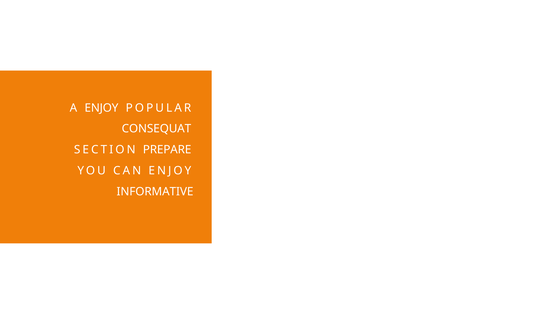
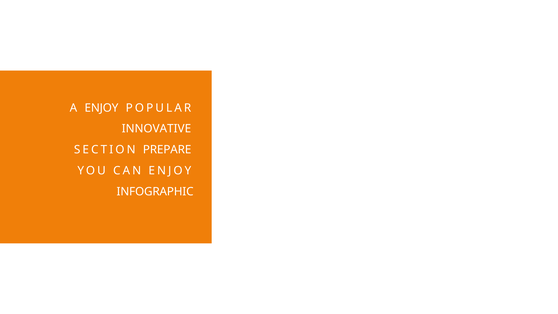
CONSEQUAT: CONSEQUAT -> INNOVATIVE
INFORMATIVE: INFORMATIVE -> INFOGRAPHIC
